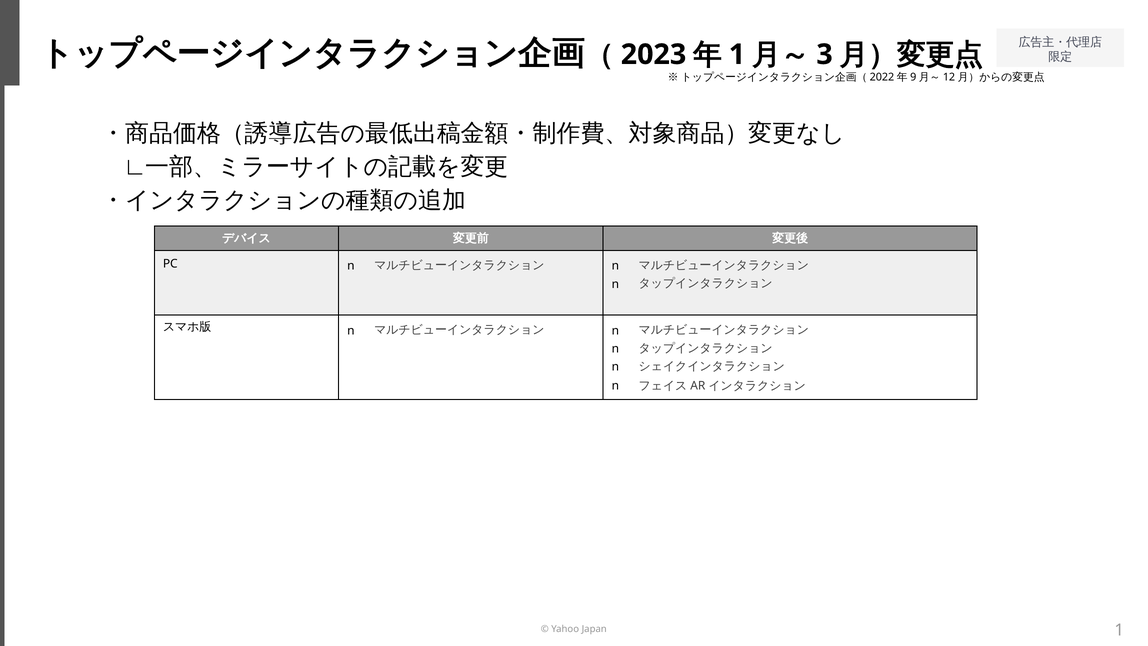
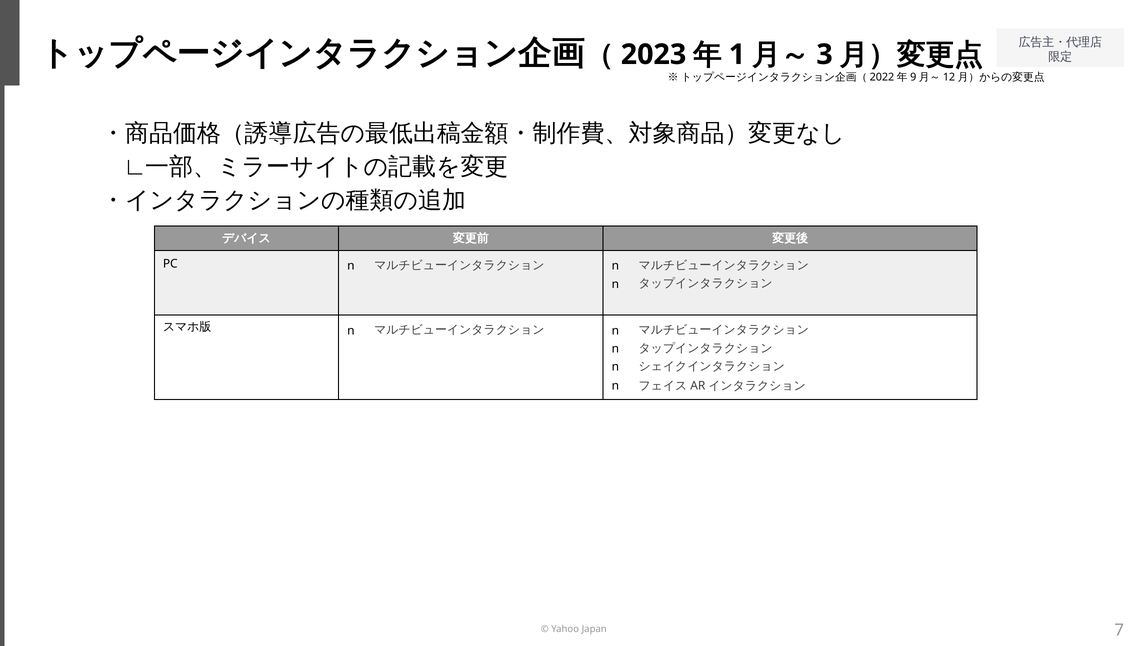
1 at (1119, 630): 1 -> 7
